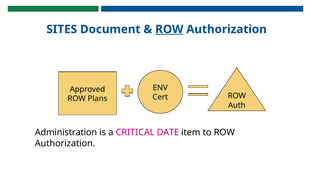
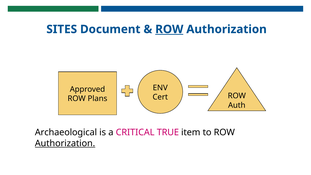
Administration: Administration -> Archaeological
DATE: DATE -> TRUE
Authorization at (65, 143) underline: none -> present
